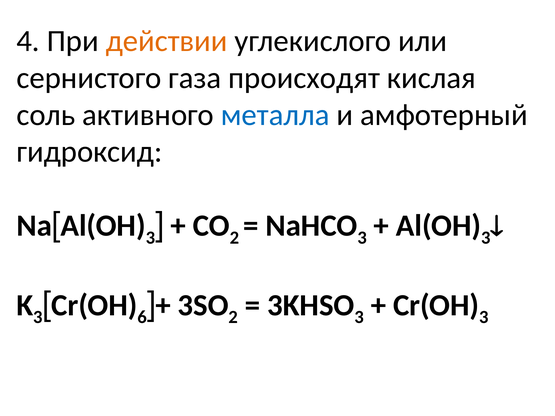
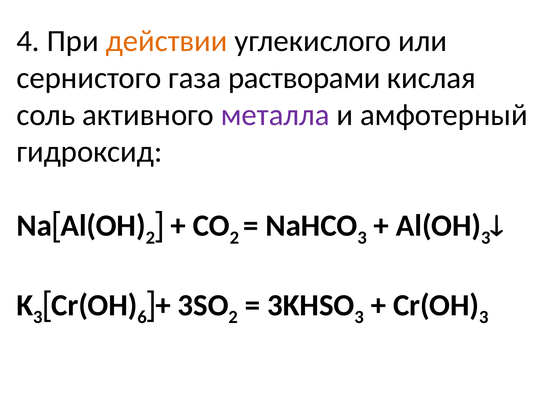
происходят: происходят -> растворами
металла colour: blue -> purple
3 at (150, 238): 3 -> 2
